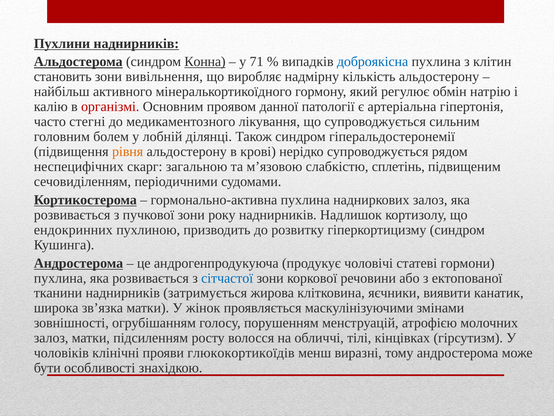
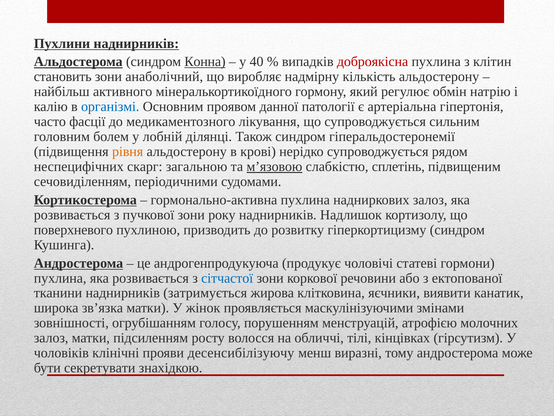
71: 71 -> 40
доброякісна colour: blue -> red
вивільнення: вивільнення -> анаболічний
організмі colour: red -> blue
стегні: стегні -> фасції
м’язовою underline: none -> present
ендокринних: ендокринних -> поверхневого
глюкокортикоїдів: глюкокортикоїдів -> десенсибілізуючу
особливості: особливості -> секретувати
